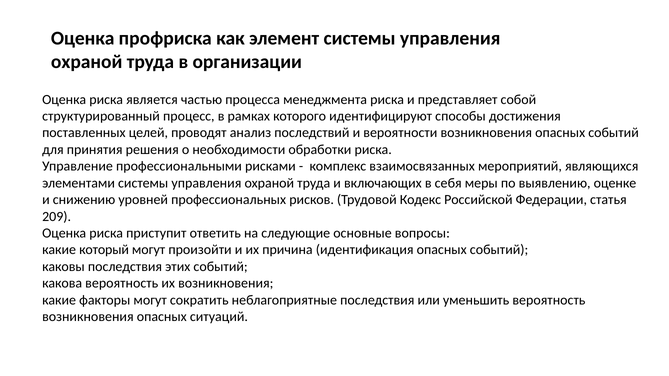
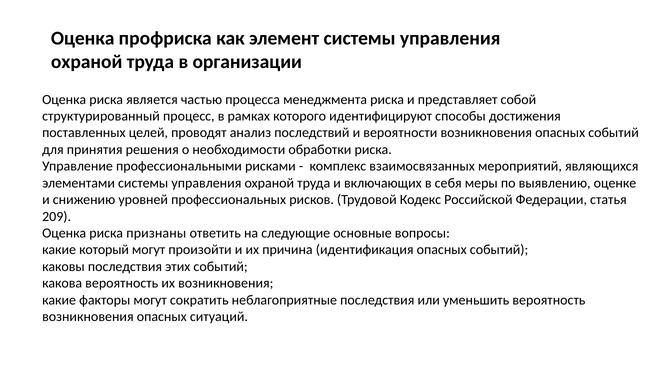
приступит: приступит -> признаны
